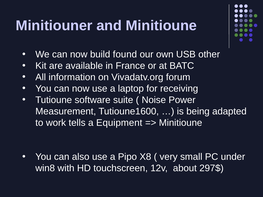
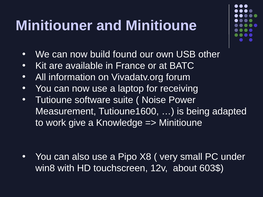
tells: tells -> give
Equipment: Equipment -> Knowledge
297$: 297$ -> 603$
